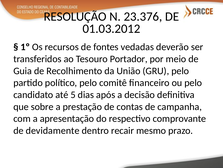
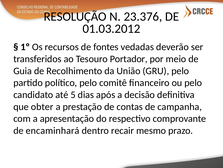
sobre: sobre -> obter
devidamente: devidamente -> encaminhará
